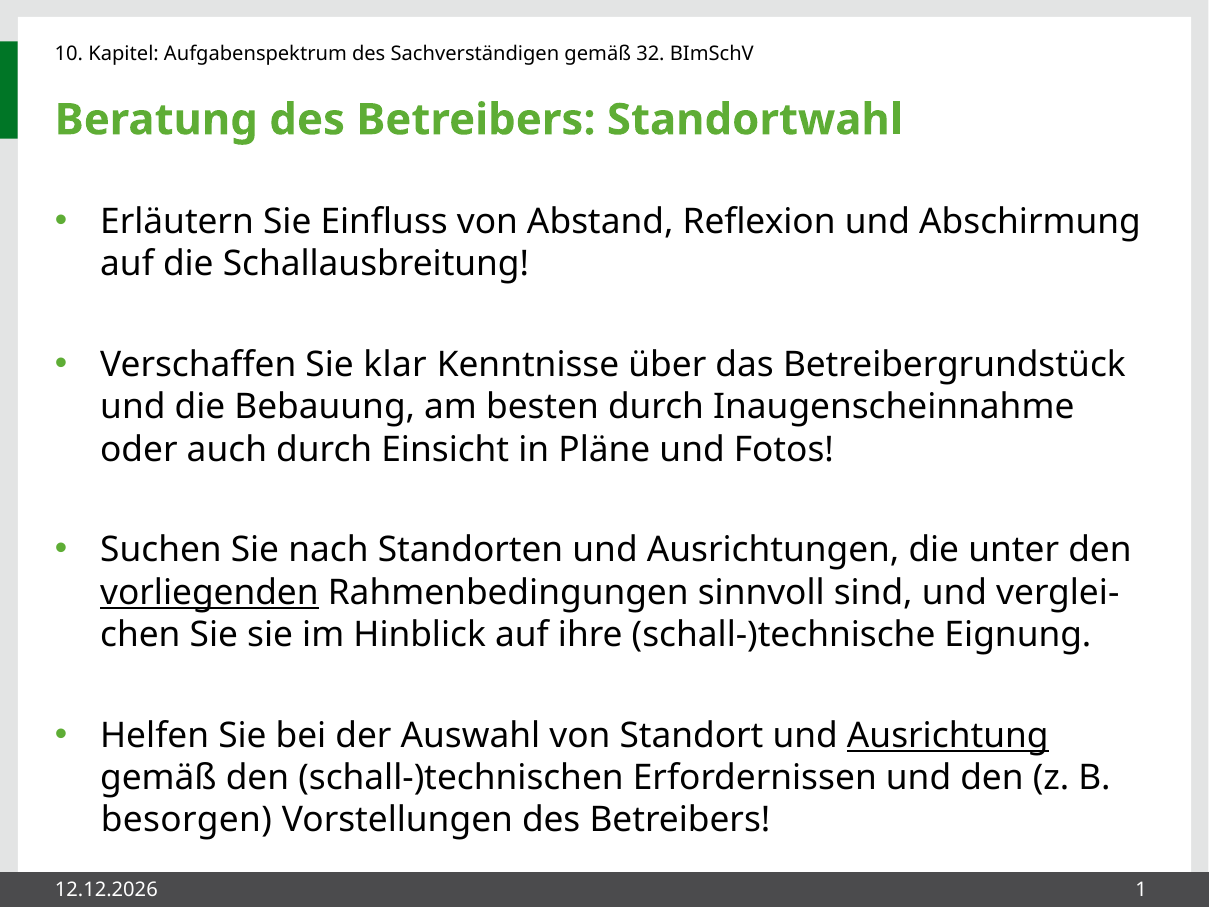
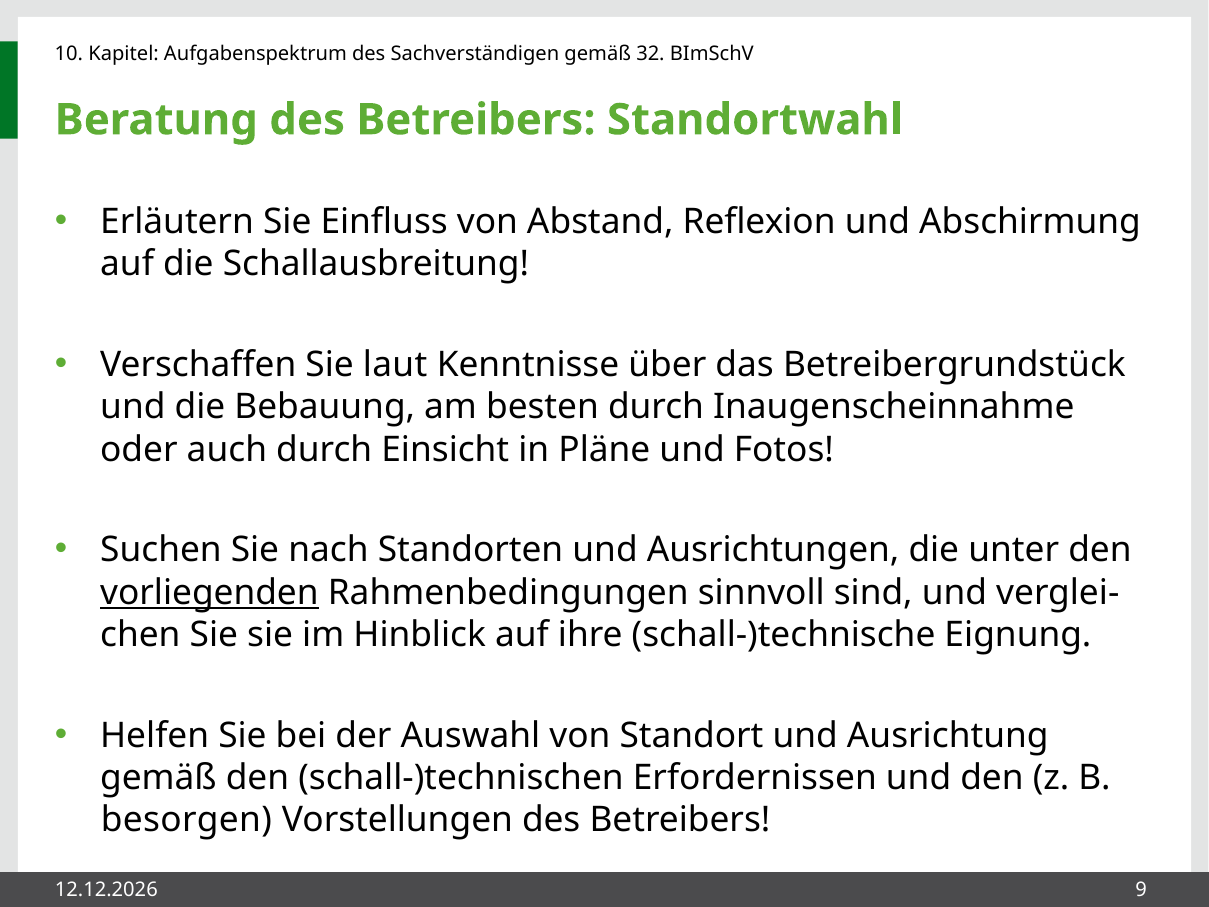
klar: klar -> laut
Ausrichtung underline: present -> none
1: 1 -> 9
